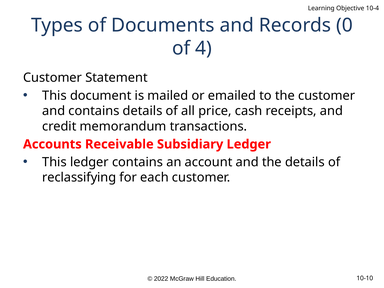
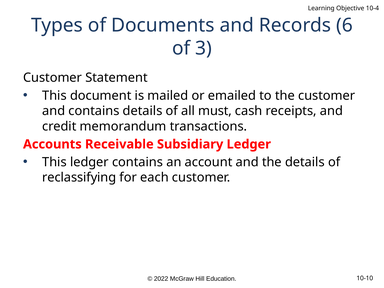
0: 0 -> 6
4: 4 -> 3
price: price -> must
